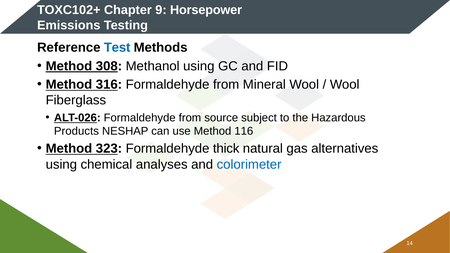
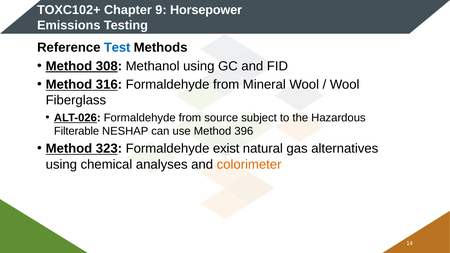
Products: Products -> Filterable
116: 116 -> 396
thick: thick -> exist
colorimeter colour: blue -> orange
